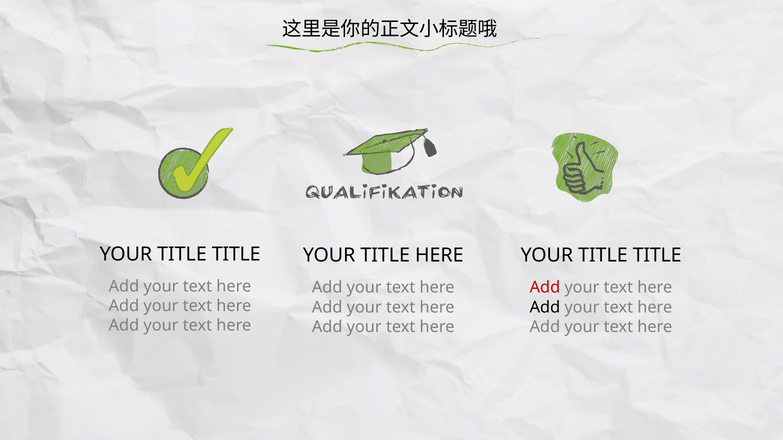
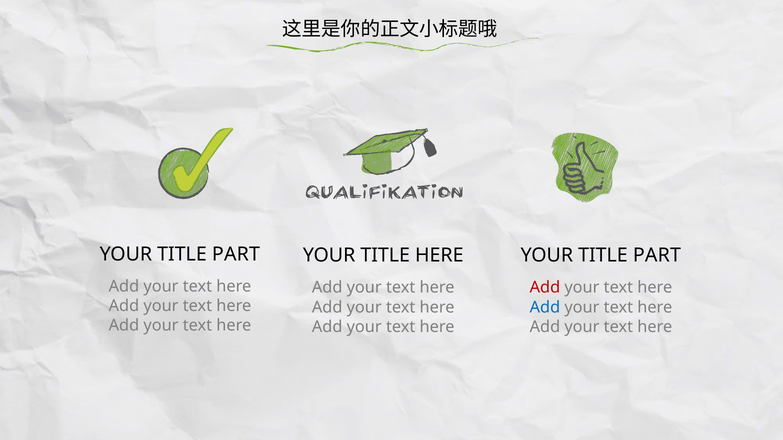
TITLE at (236, 255): TITLE -> PART
TITLE at (657, 256): TITLE -> PART
Add at (545, 307) colour: black -> blue
